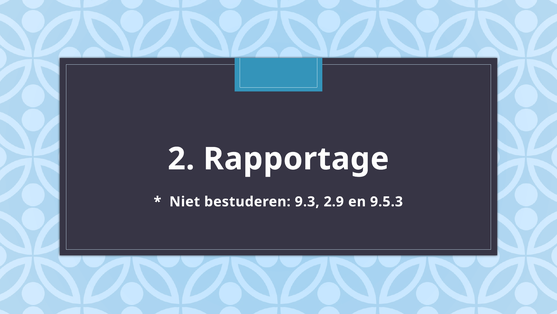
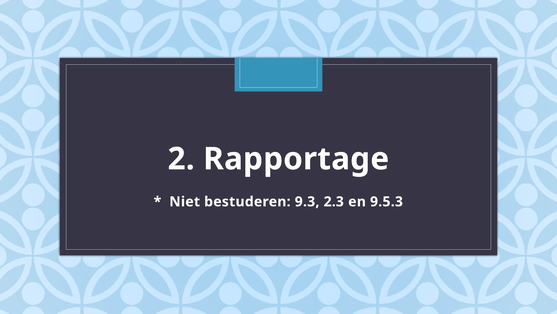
2.9: 2.9 -> 2.3
